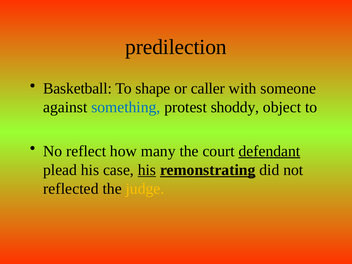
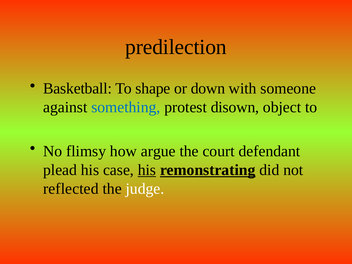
caller: caller -> down
shoddy: shoddy -> disown
reflect: reflect -> flimsy
many: many -> argue
defendant underline: present -> none
judge colour: yellow -> white
